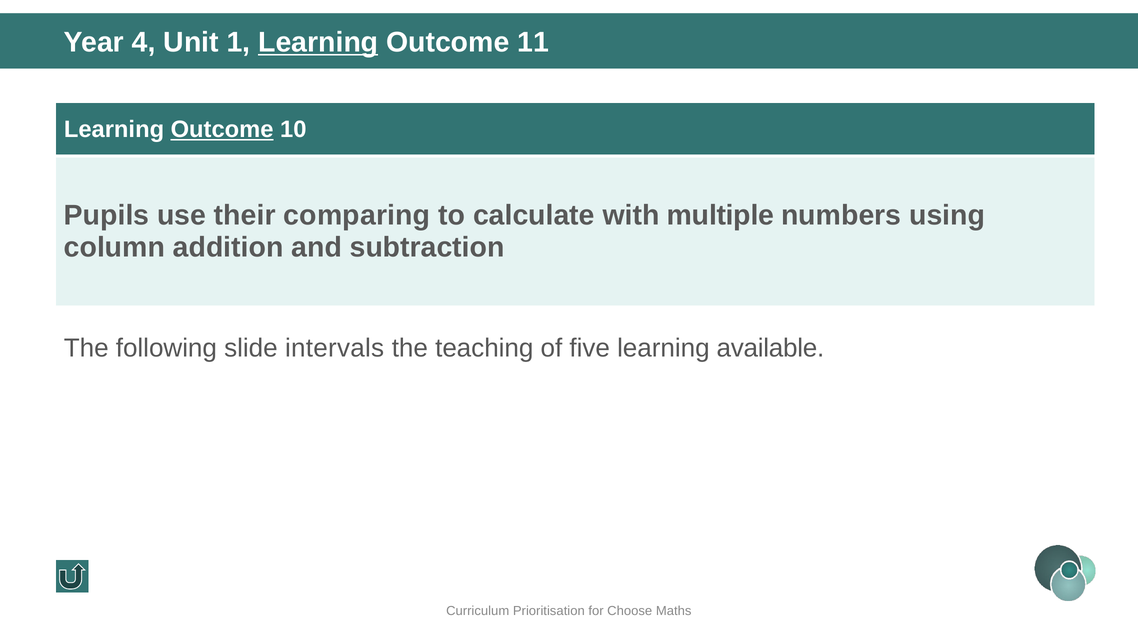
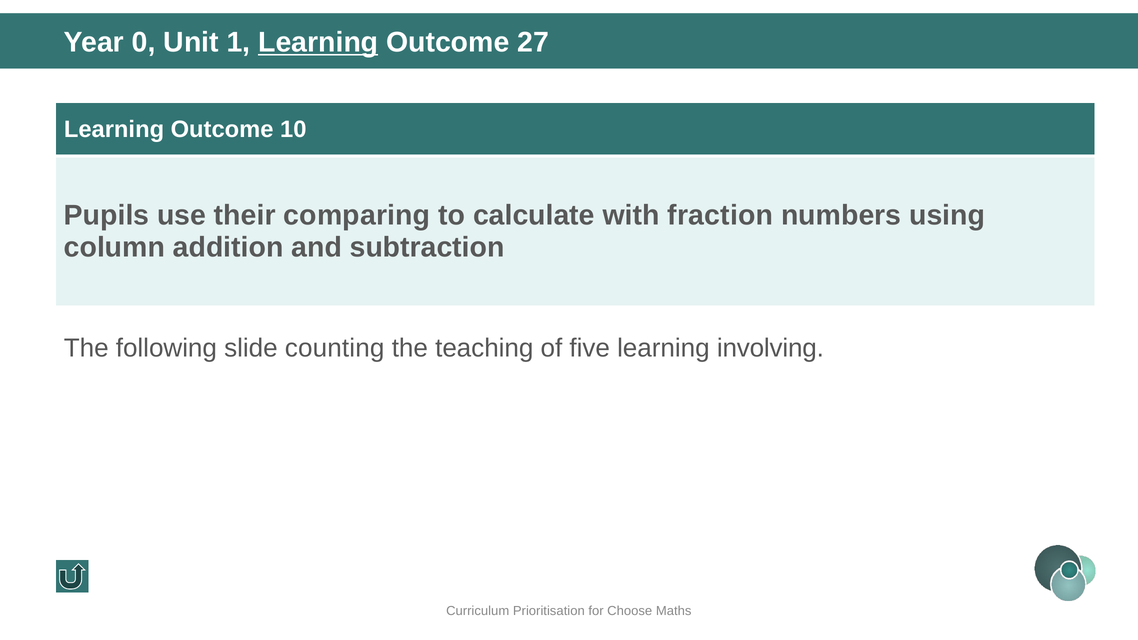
4: 4 -> 0
11: 11 -> 27
Outcome at (222, 130) underline: present -> none
multiple: multiple -> fraction
intervals: intervals -> counting
available: available -> involving
